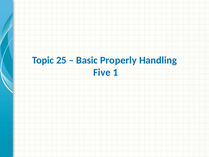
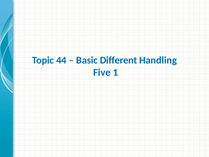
25: 25 -> 44
Properly: Properly -> Different
